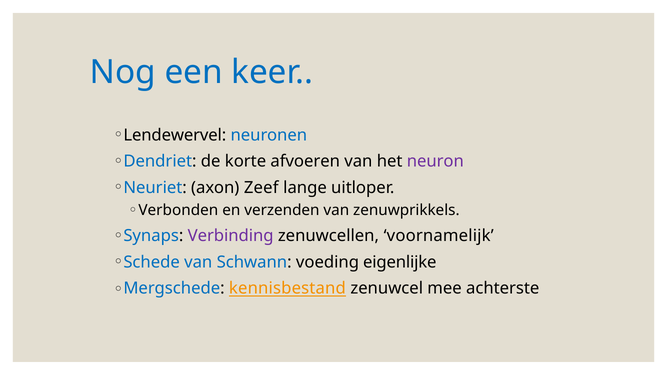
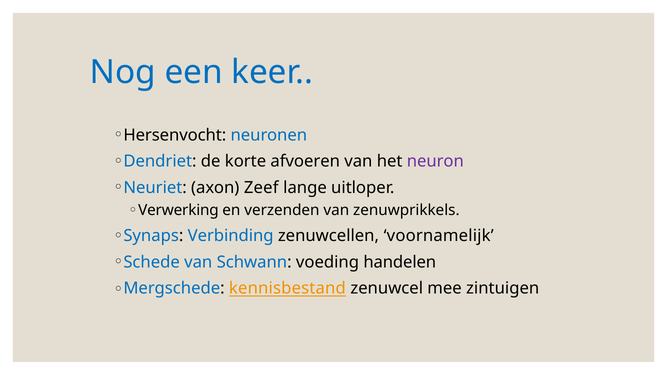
Lendewervel: Lendewervel -> Hersenvocht
Verbonden: Verbonden -> Verwerking
Verbinding colour: purple -> blue
eigenlijke: eigenlijke -> handelen
achterste: achterste -> zintuigen
